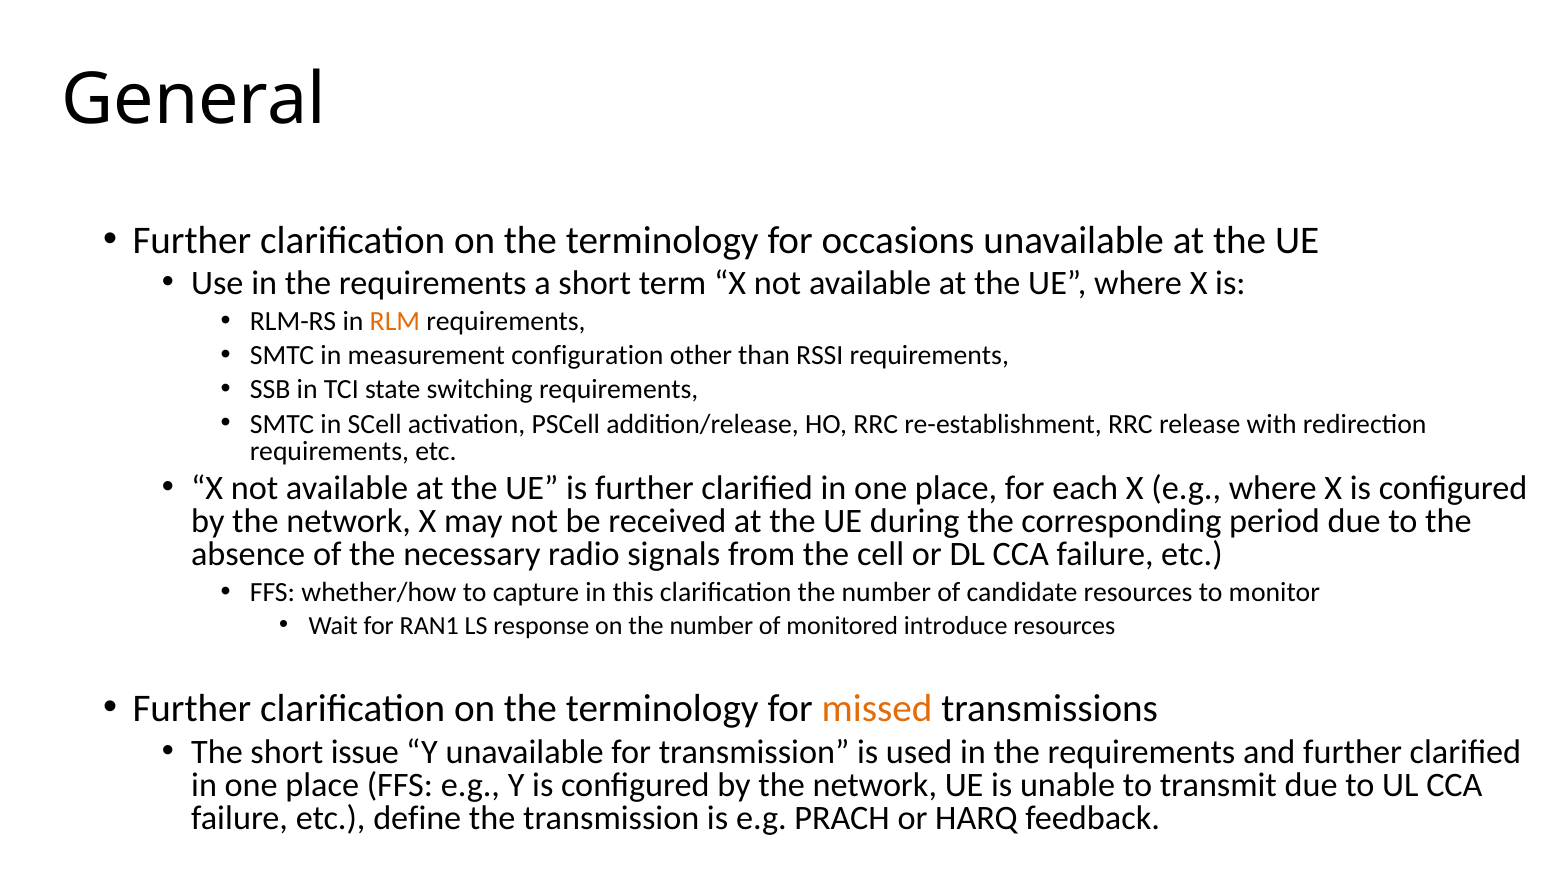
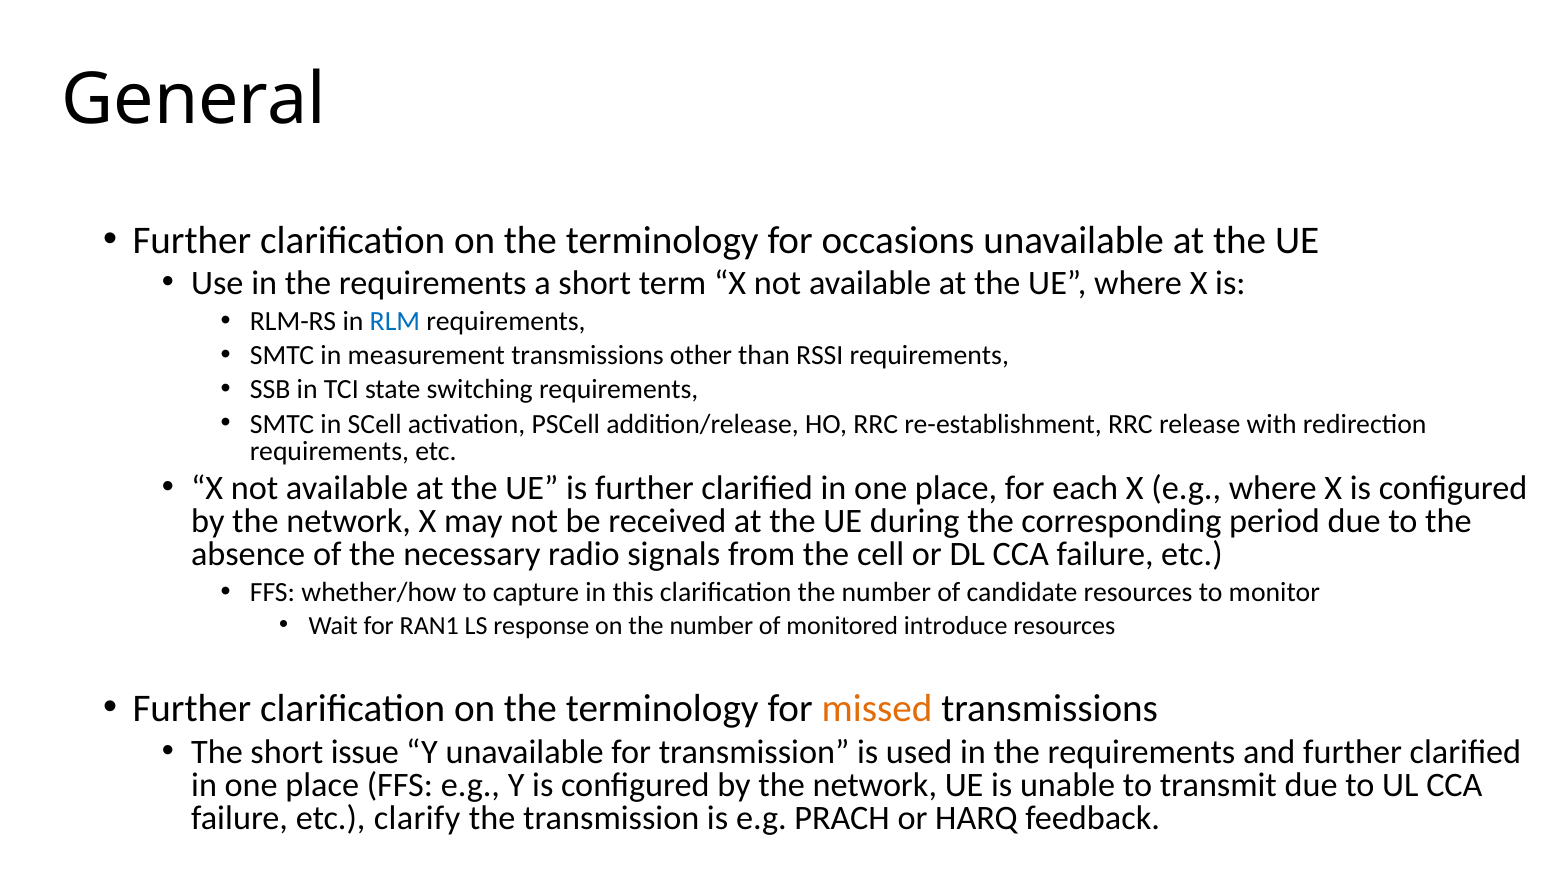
RLM colour: orange -> blue
measurement configuration: configuration -> transmissions
define: define -> clarify
